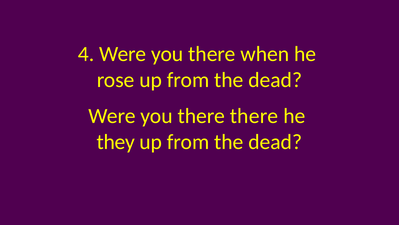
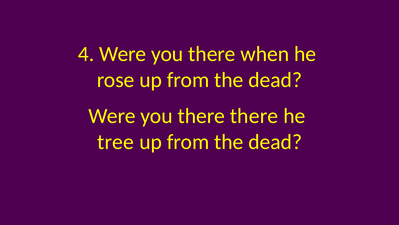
they: they -> tree
